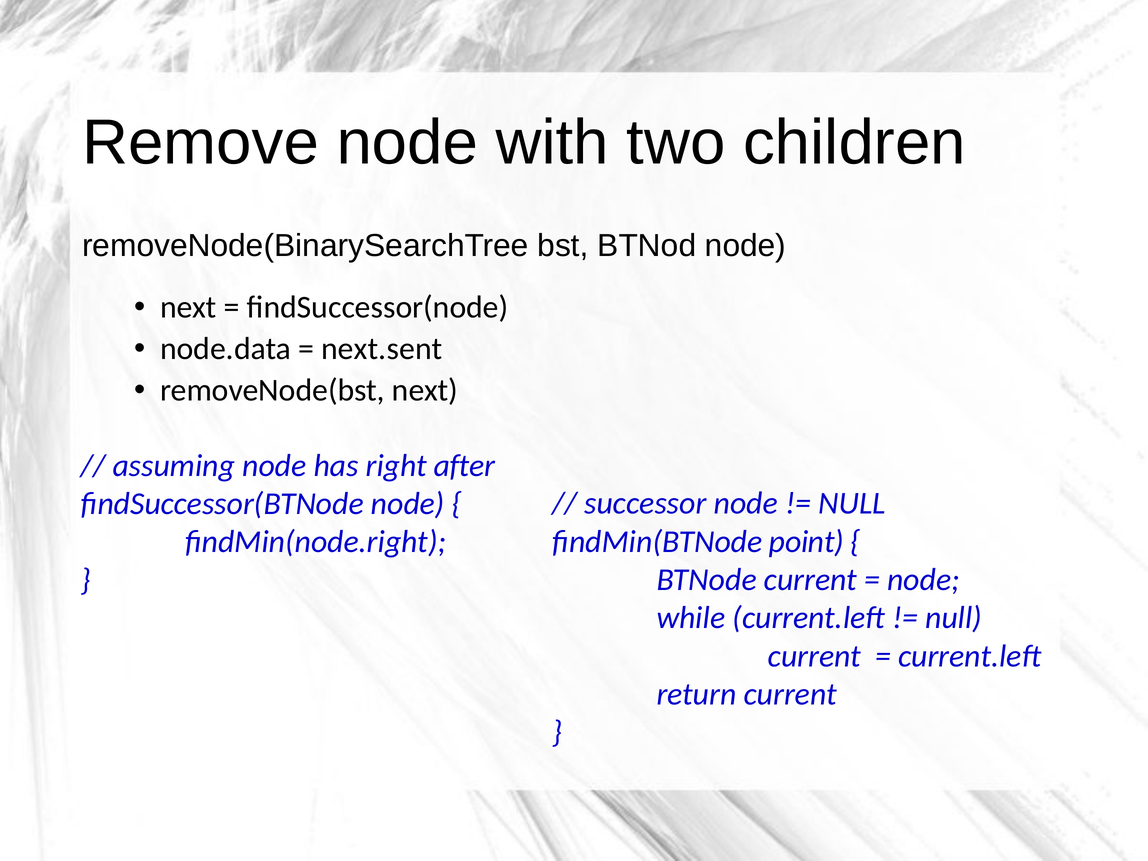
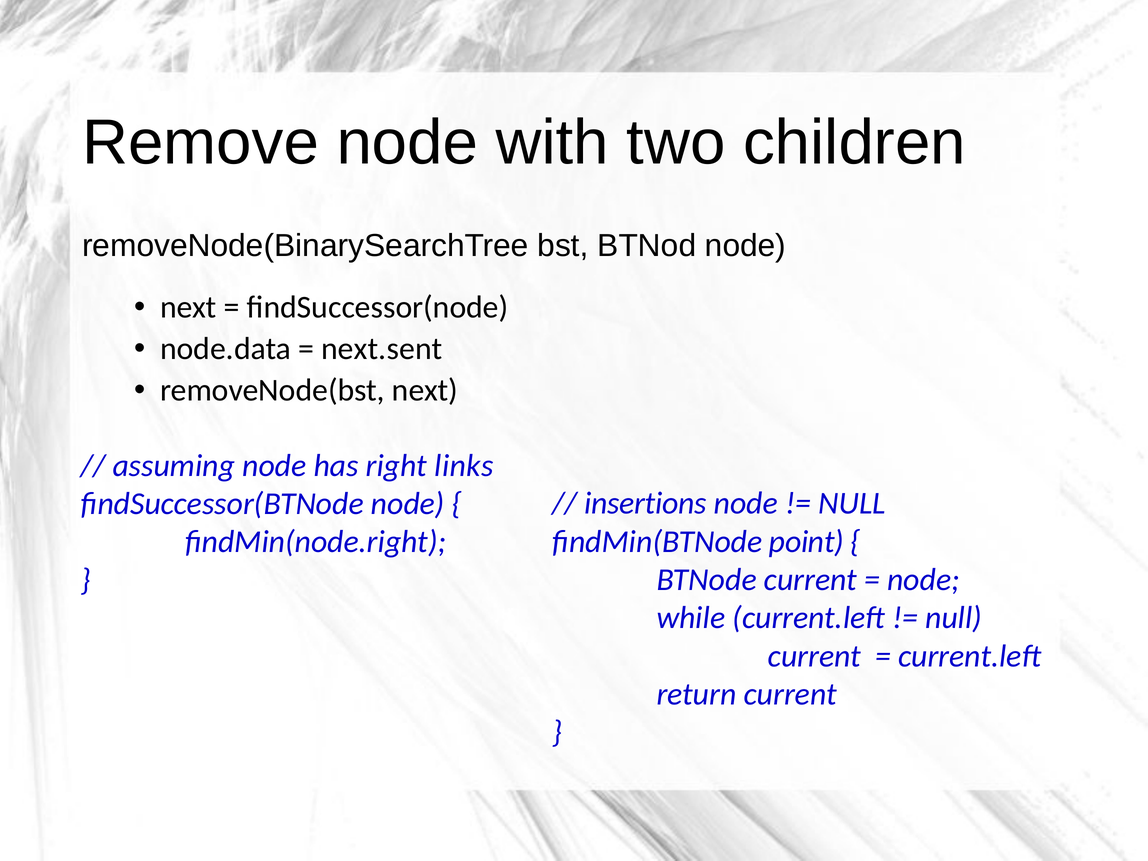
after: after -> links
successor: successor -> insertions
